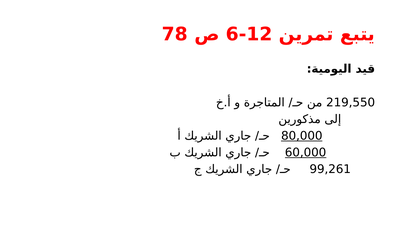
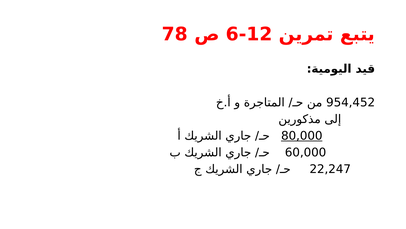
219,550: 219,550 -> 954,452
60,000 underline: present -> none
99,261: 99,261 -> 22,247
